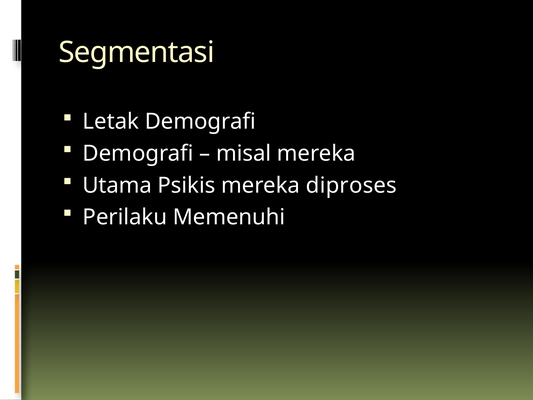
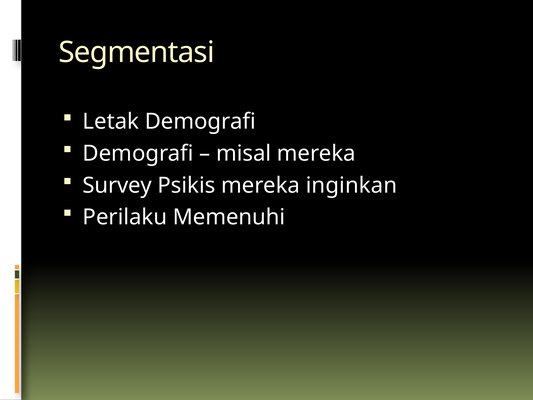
Utama: Utama -> Survey
diproses: diproses -> inginkan
